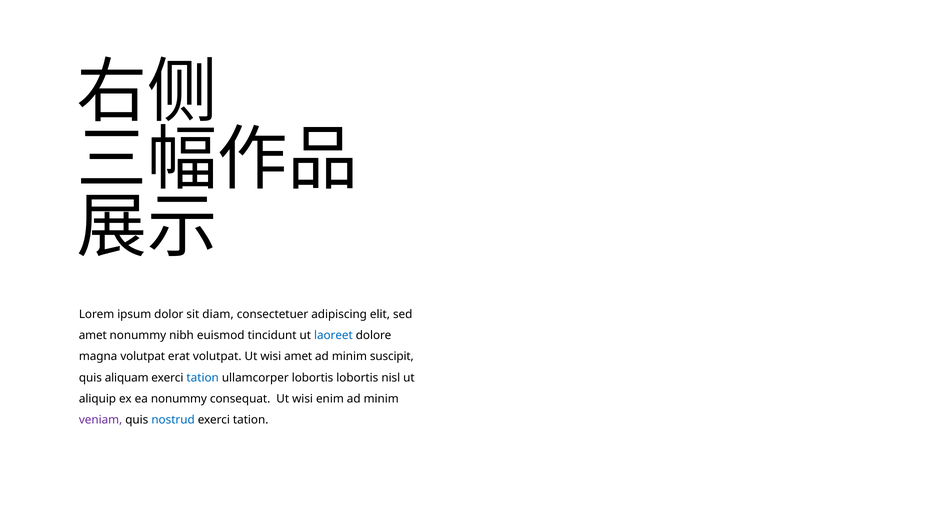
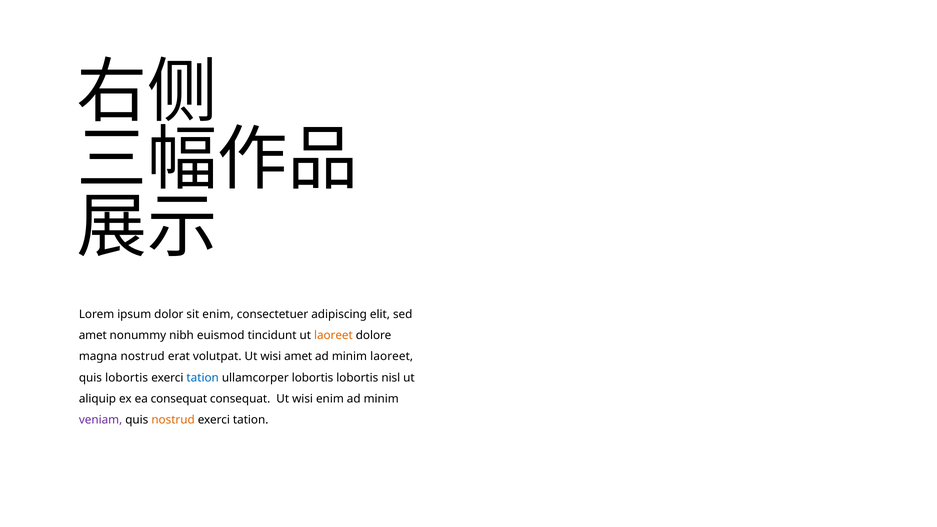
sit diam: diam -> enim
laoreet at (333, 336) colour: blue -> orange
magna volutpat: volutpat -> nostrud
minim suscipit: suscipit -> laoreet
quis aliquam: aliquam -> lobortis
ea nonummy: nonummy -> consequat
nostrud at (173, 420) colour: blue -> orange
